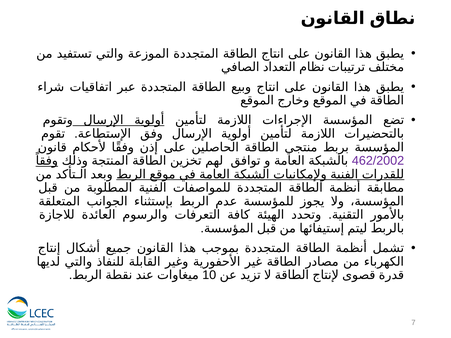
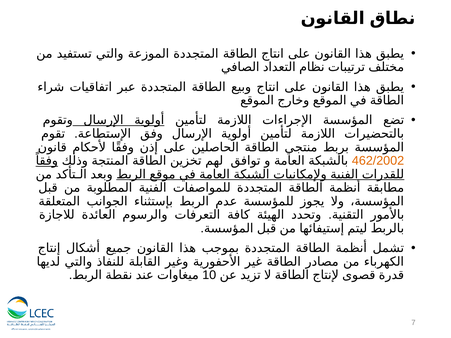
462/2002 colour: purple -> orange
